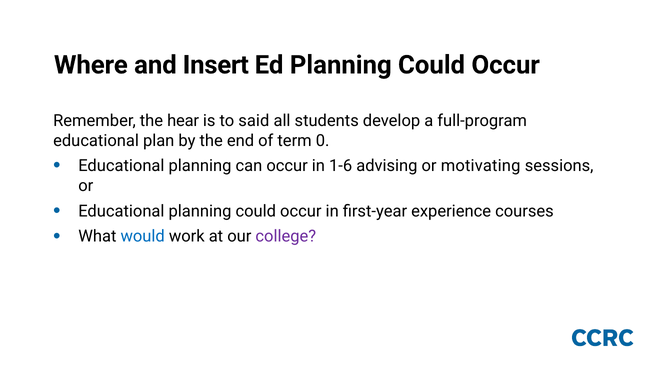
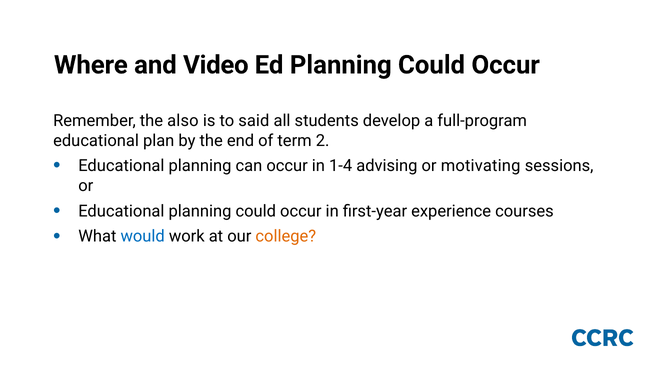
Insert: Insert -> Video
hear: hear -> also
0: 0 -> 2
1-6: 1-6 -> 1-4
college colour: purple -> orange
